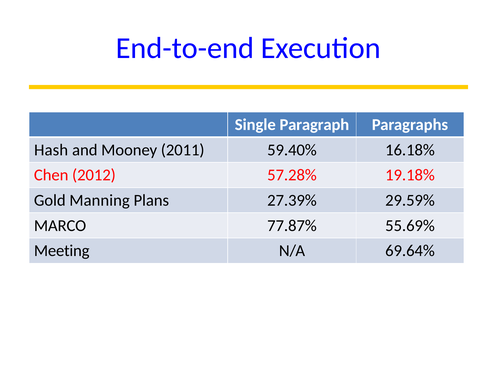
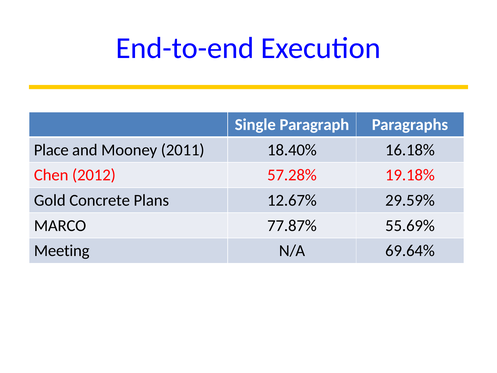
Hash: Hash -> Place
59.40%: 59.40% -> 18.40%
Manning: Manning -> Concrete
27.39%: 27.39% -> 12.67%
